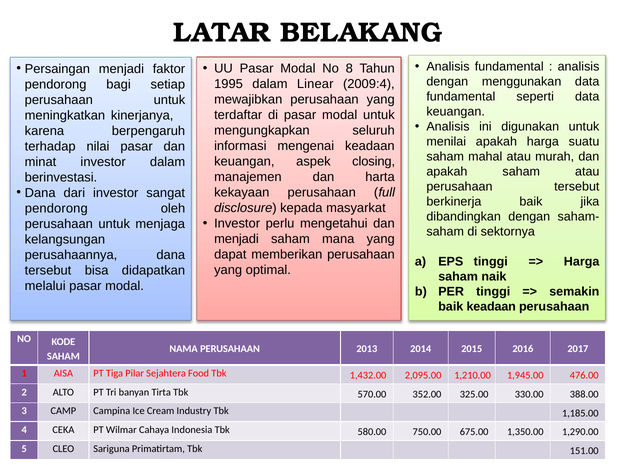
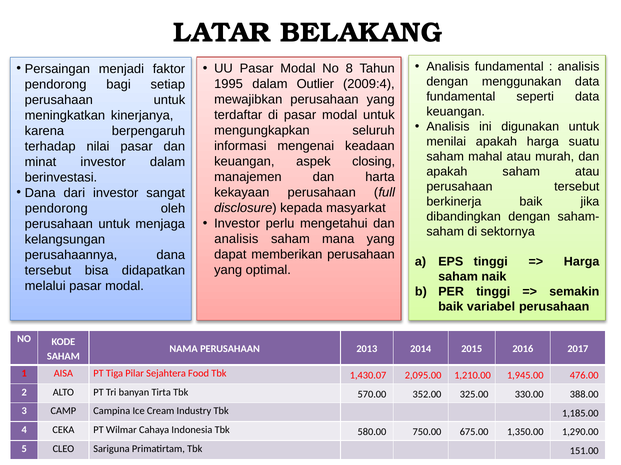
Linear: Linear -> Outlier
menjadi at (236, 240): menjadi -> analisis
baik keadaan: keadaan -> variabel
1,432.00: 1,432.00 -> 1,430.07
